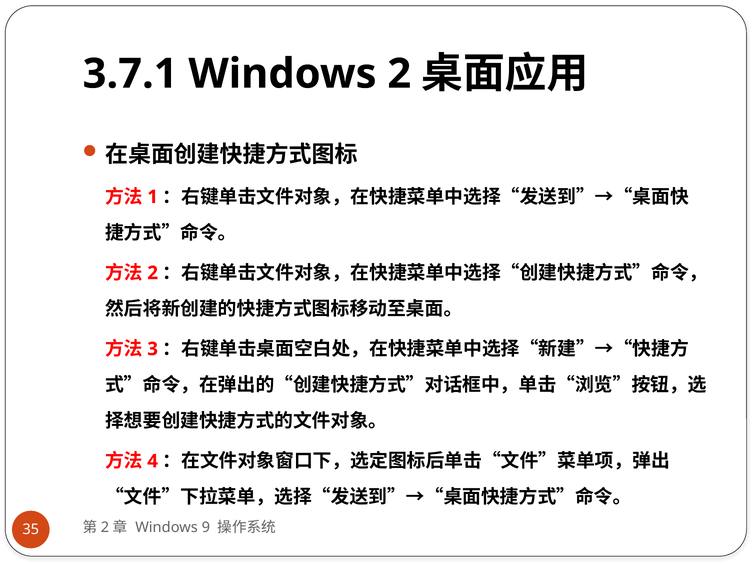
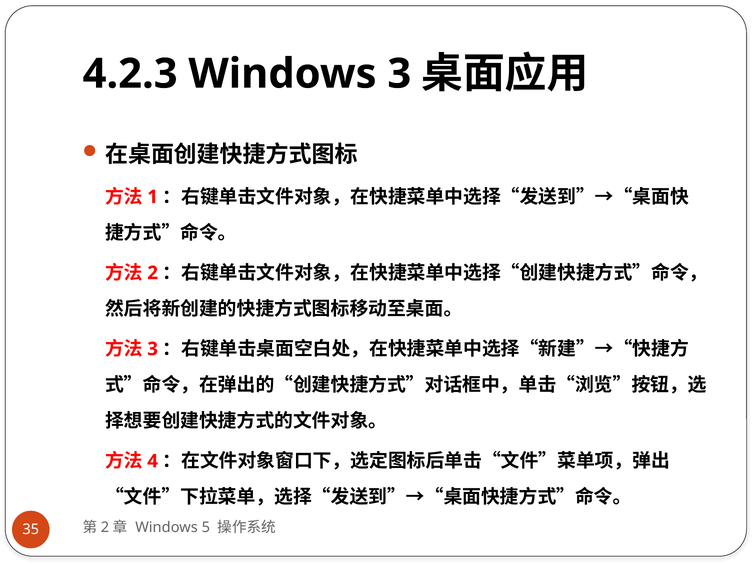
3.7.1: 3.7.1 -> 4.2.3
Windows 2: 2 -> 3
9: 9 -> 5
